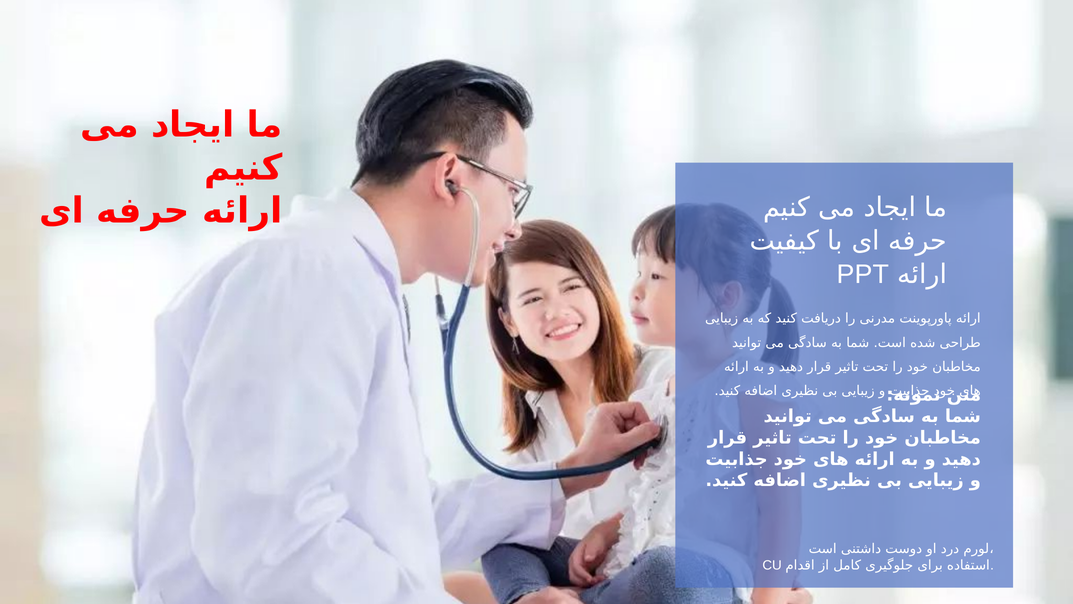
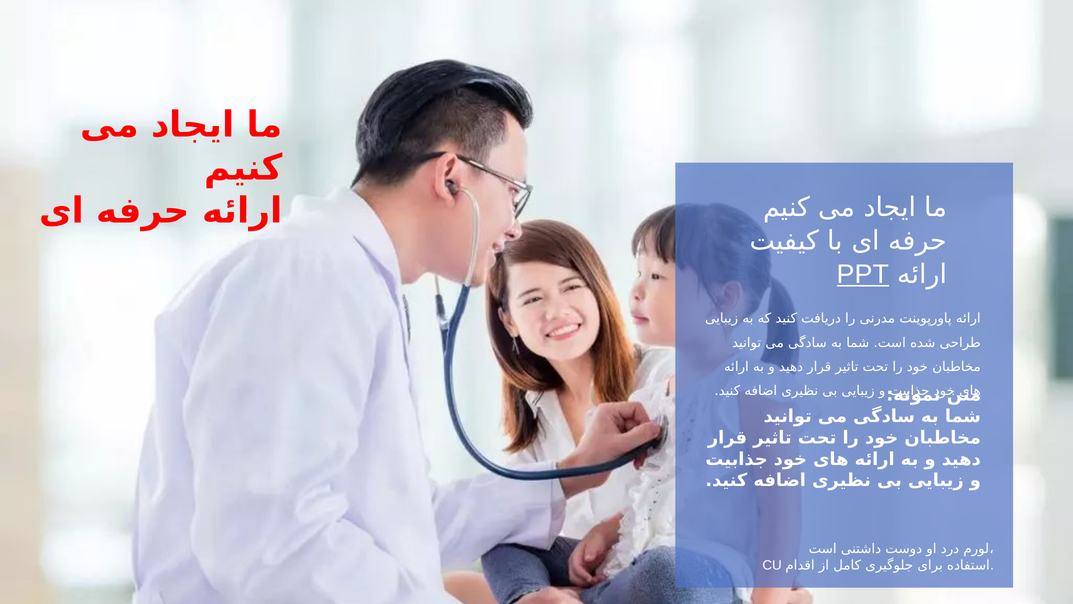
PPT underline: none -> present
